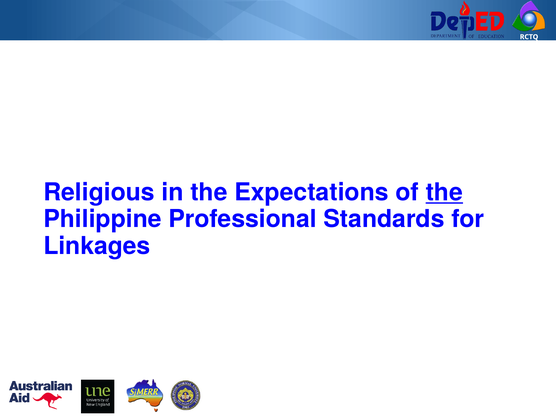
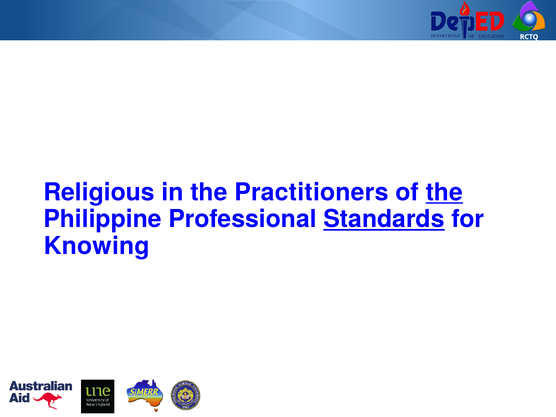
Expectations: Expectations -> Practitioners
Standards underline: none -> present
Linkages: Linkages -> Knowing
